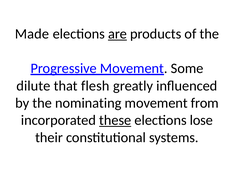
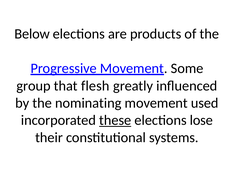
Made: Made -> Below
are underline: present -> none
dilute: dilute -> group
from: from -> used
